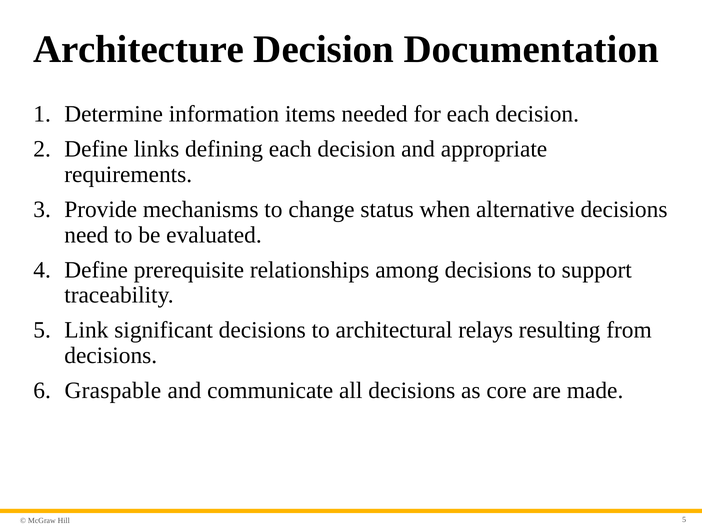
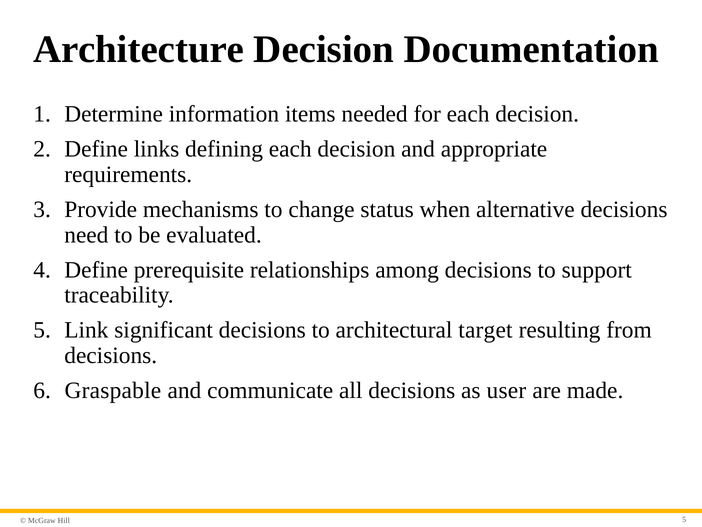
relays: relays -> target
core: core -> user
